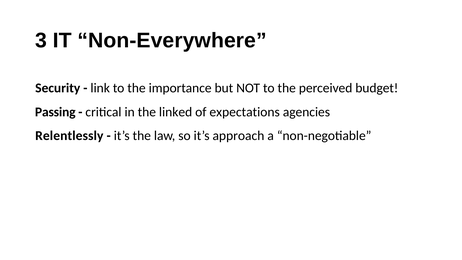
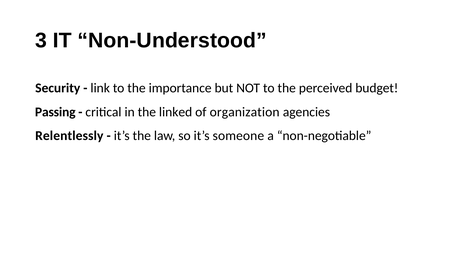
Non-Everywhere: Non-Everywhere -> Non-Understood
expectations: expectations -> organization
approach: approach -> someone
